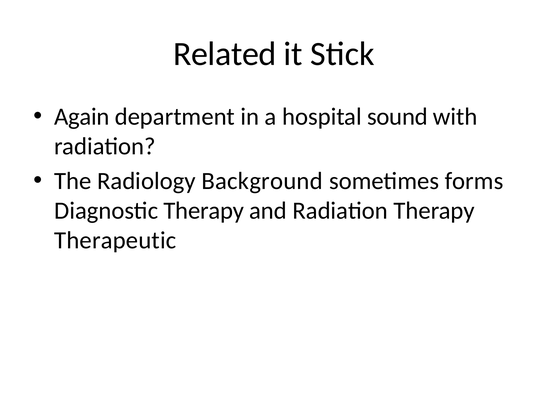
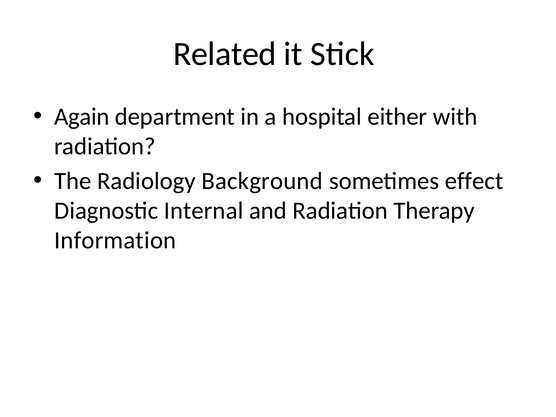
sound: sound -> either
forms: forms -> effect
Diagnostic Therapy: Therapy -> Internal
Therapeutic: Therapeutic -> Information
